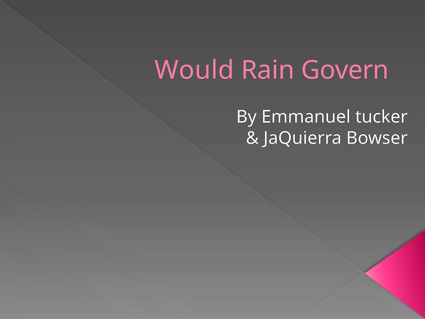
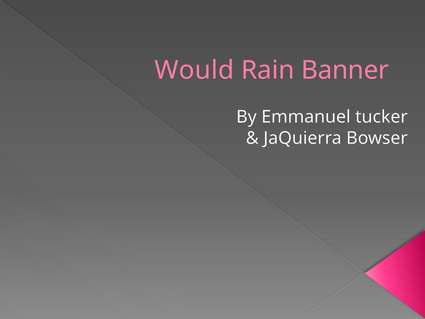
Govern: Govern -> Banner
